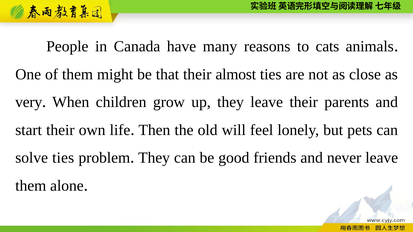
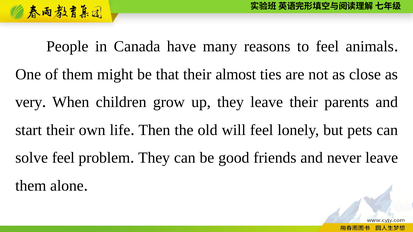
to cats: cats -> feel
solve ties: ties -> feel
